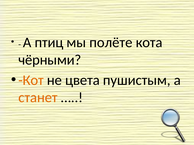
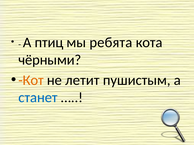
полёте: полёте -> ребята
цвета: цвета -> летит
станет colour: orange -> blue
